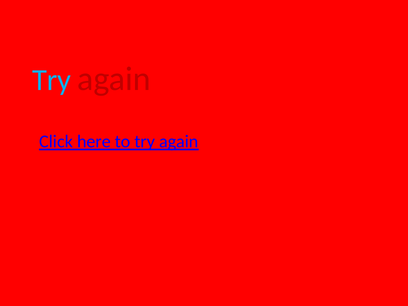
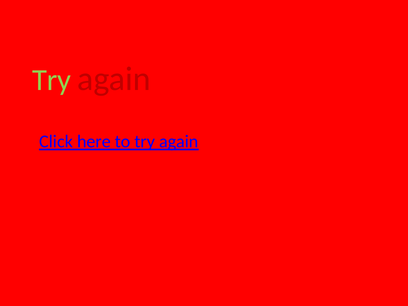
Try at (52, 80) colour: light blue -> light green
